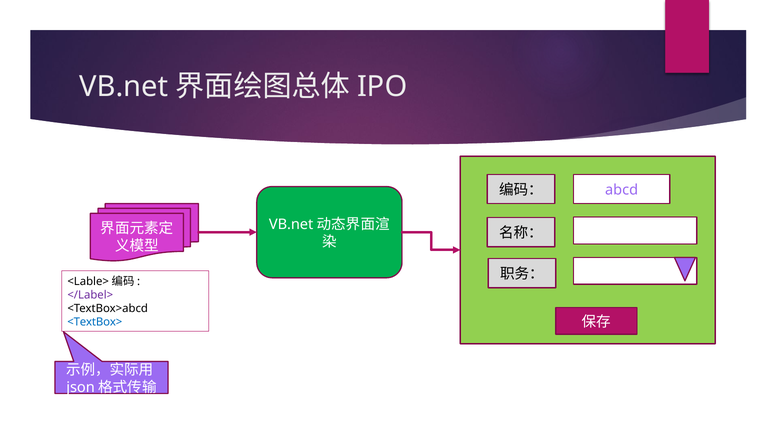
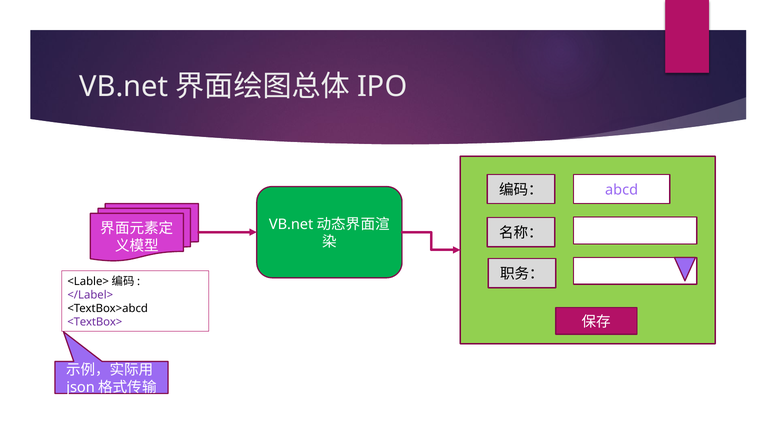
<TextBox> colour: blue -> purple
